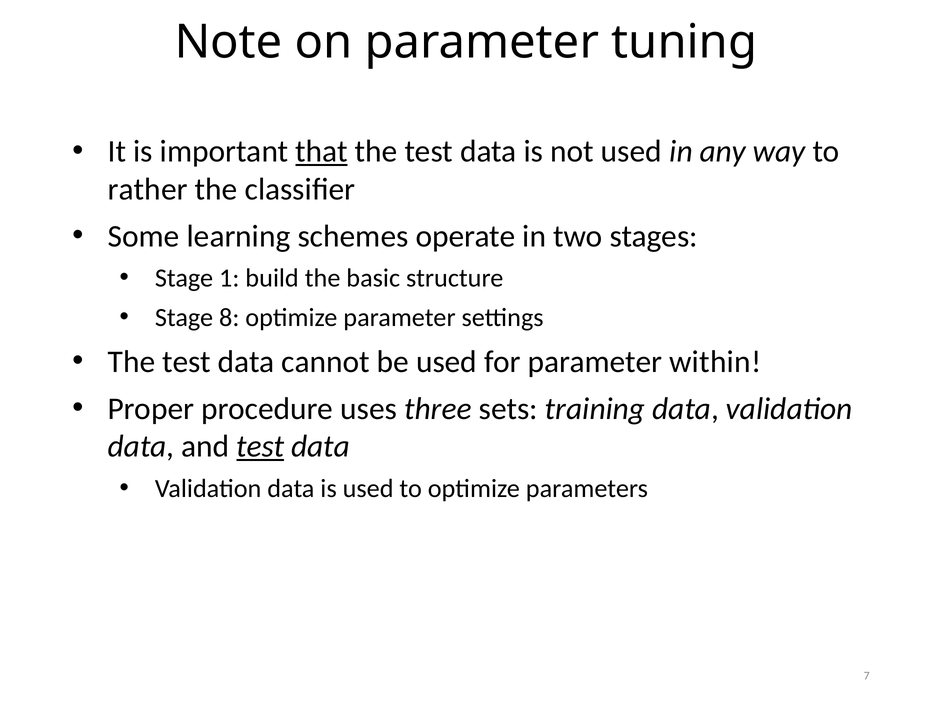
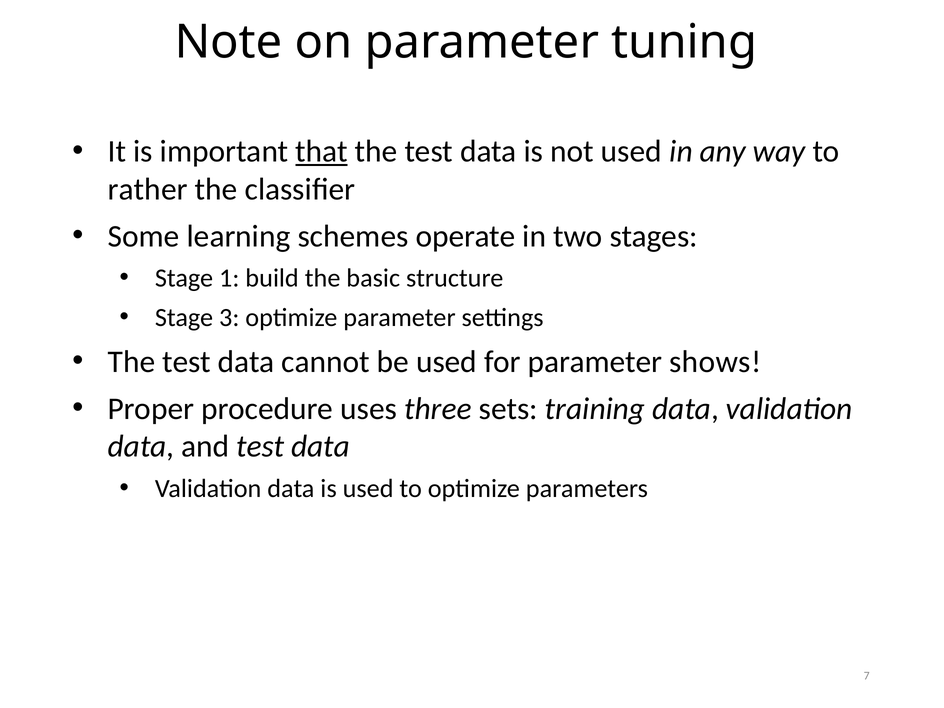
8: 8 -> 3
within: within -> shows
test at (260, 446) underline: present -> none
